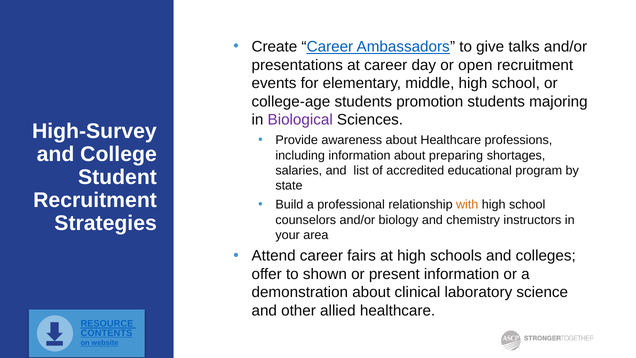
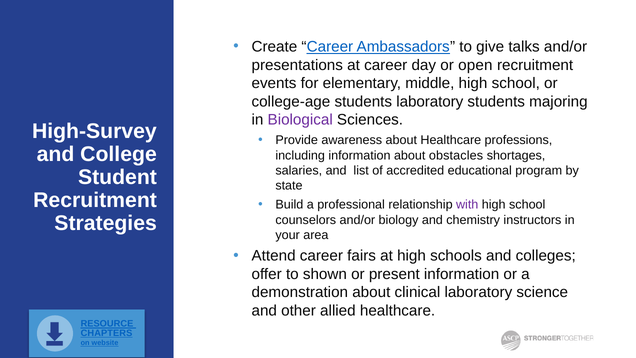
students promotion: promotion -> laboratory
preparing: preparing -> obstacles
with colour: orange -> purple
CONTENTS: CONTENTS -> CHAPTERS
